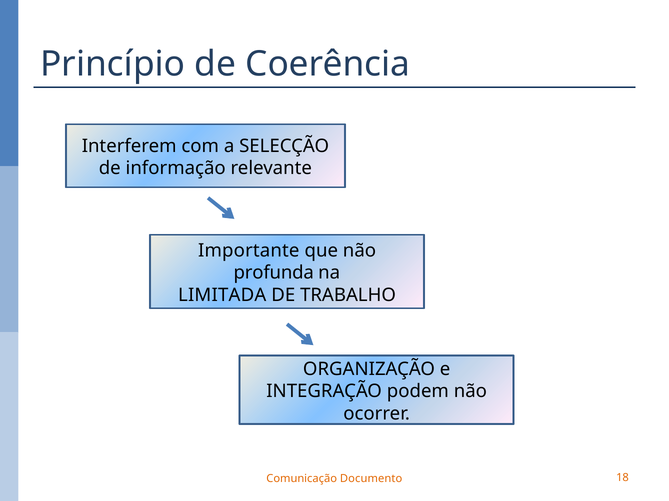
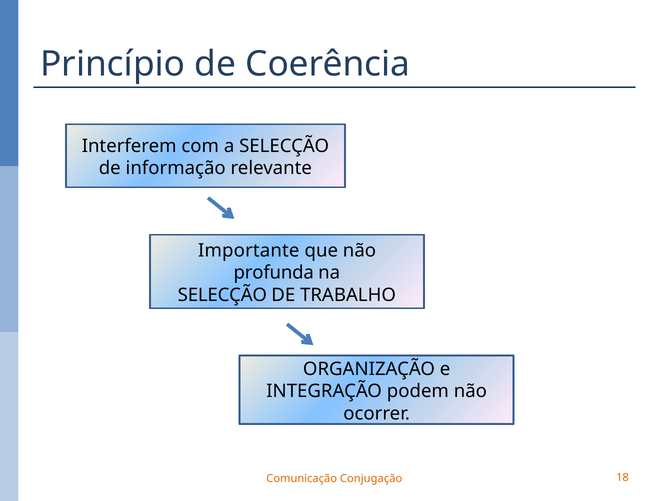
LIMITADA at (222, 296): LIMITADA -> SELECÇÃO
Documento: Documento -> Conjugação
